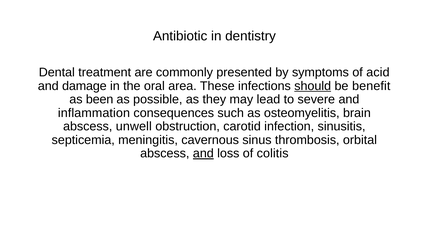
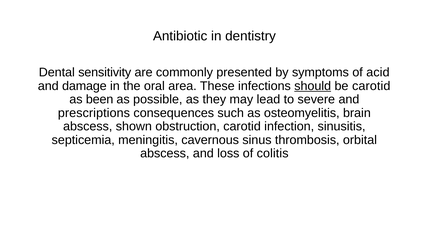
treatment: treatment -> sensitivity
be benefit: benefit -> carotid
inflammation: inflammation -> prescriptions
unwell: unwell -> shown
and at (203, 154) underline: present -> none
